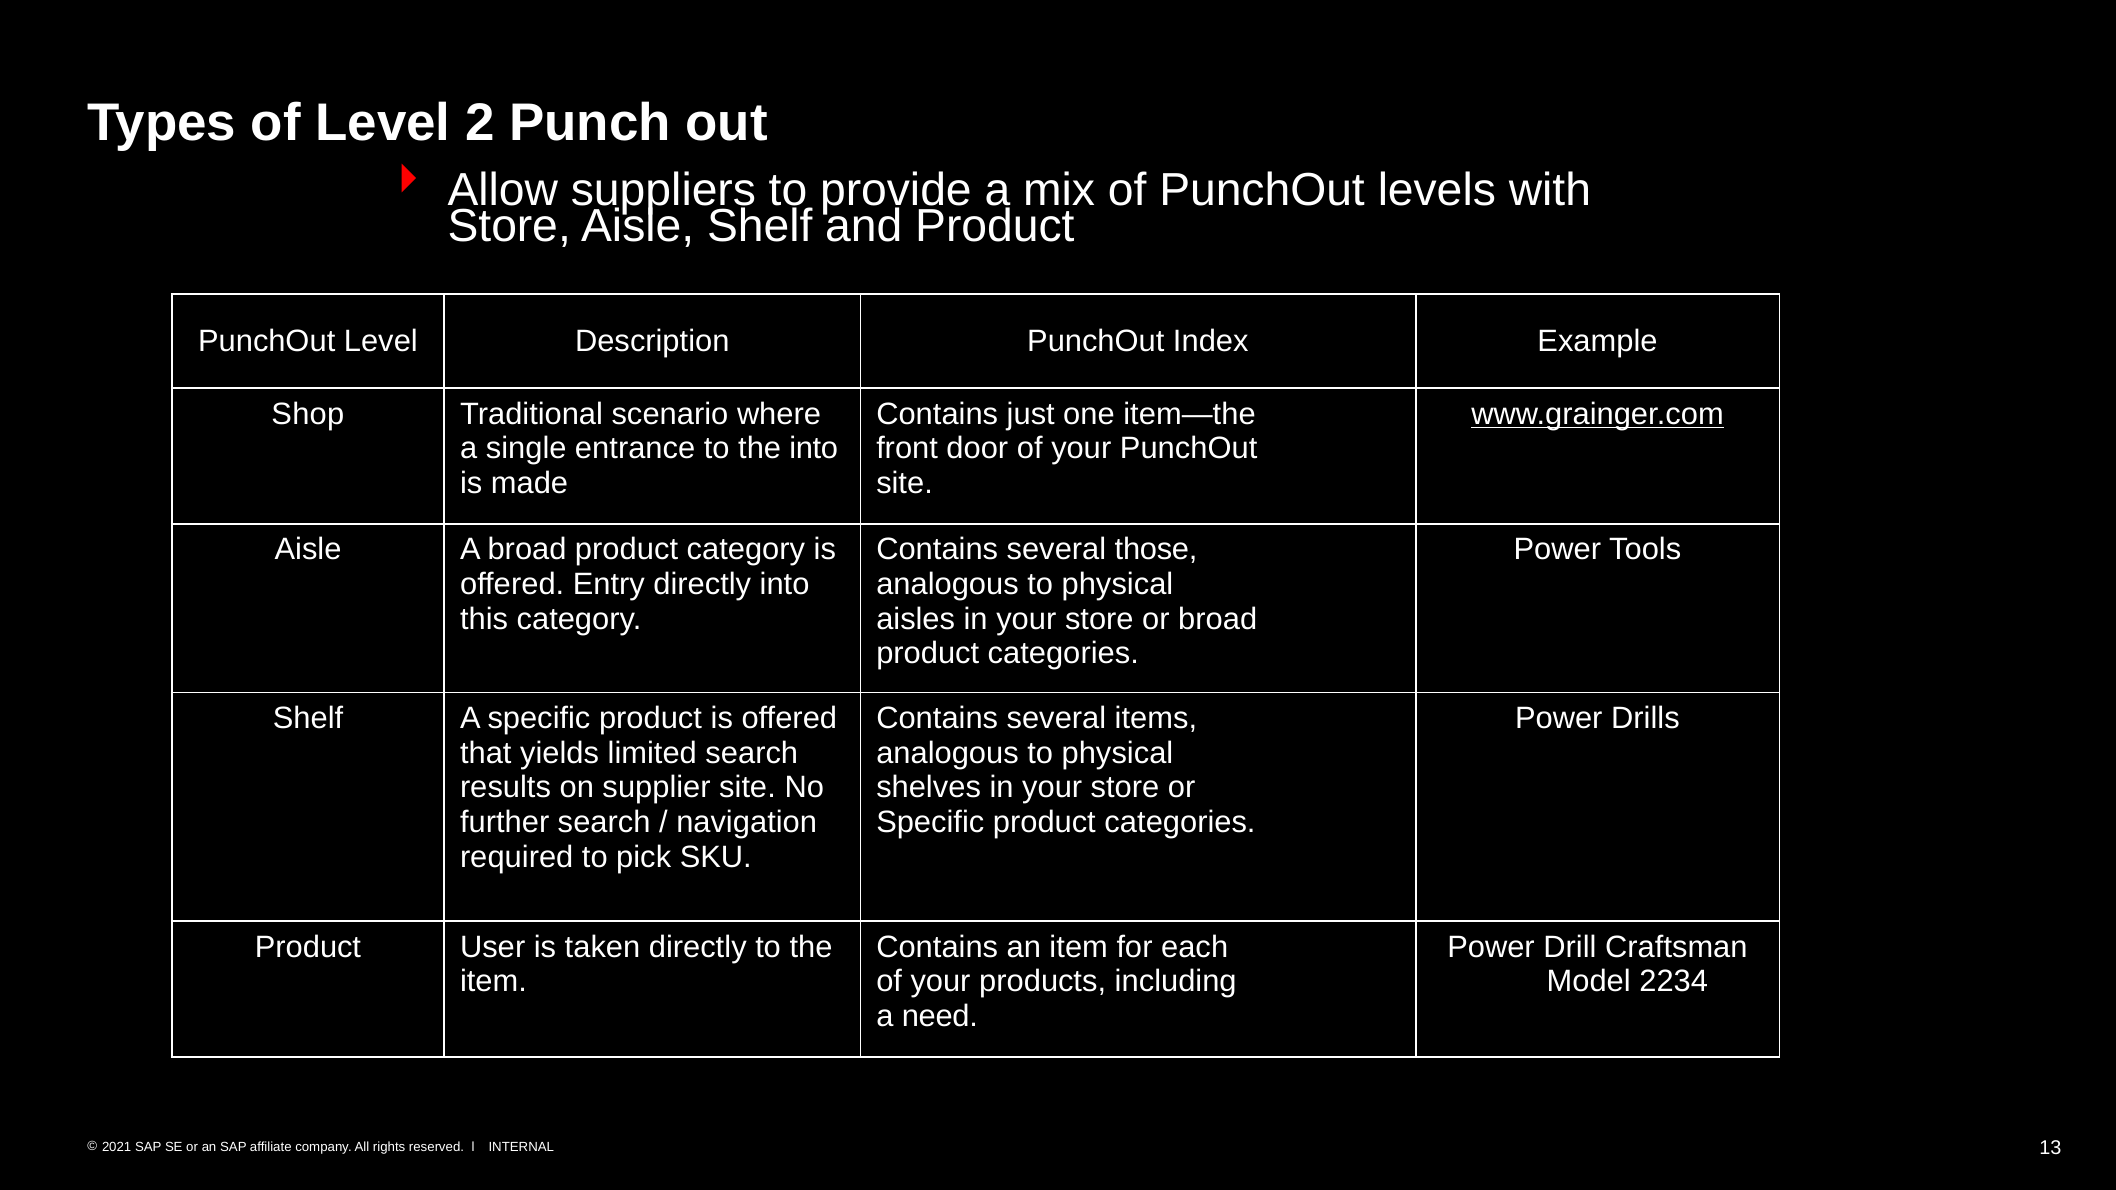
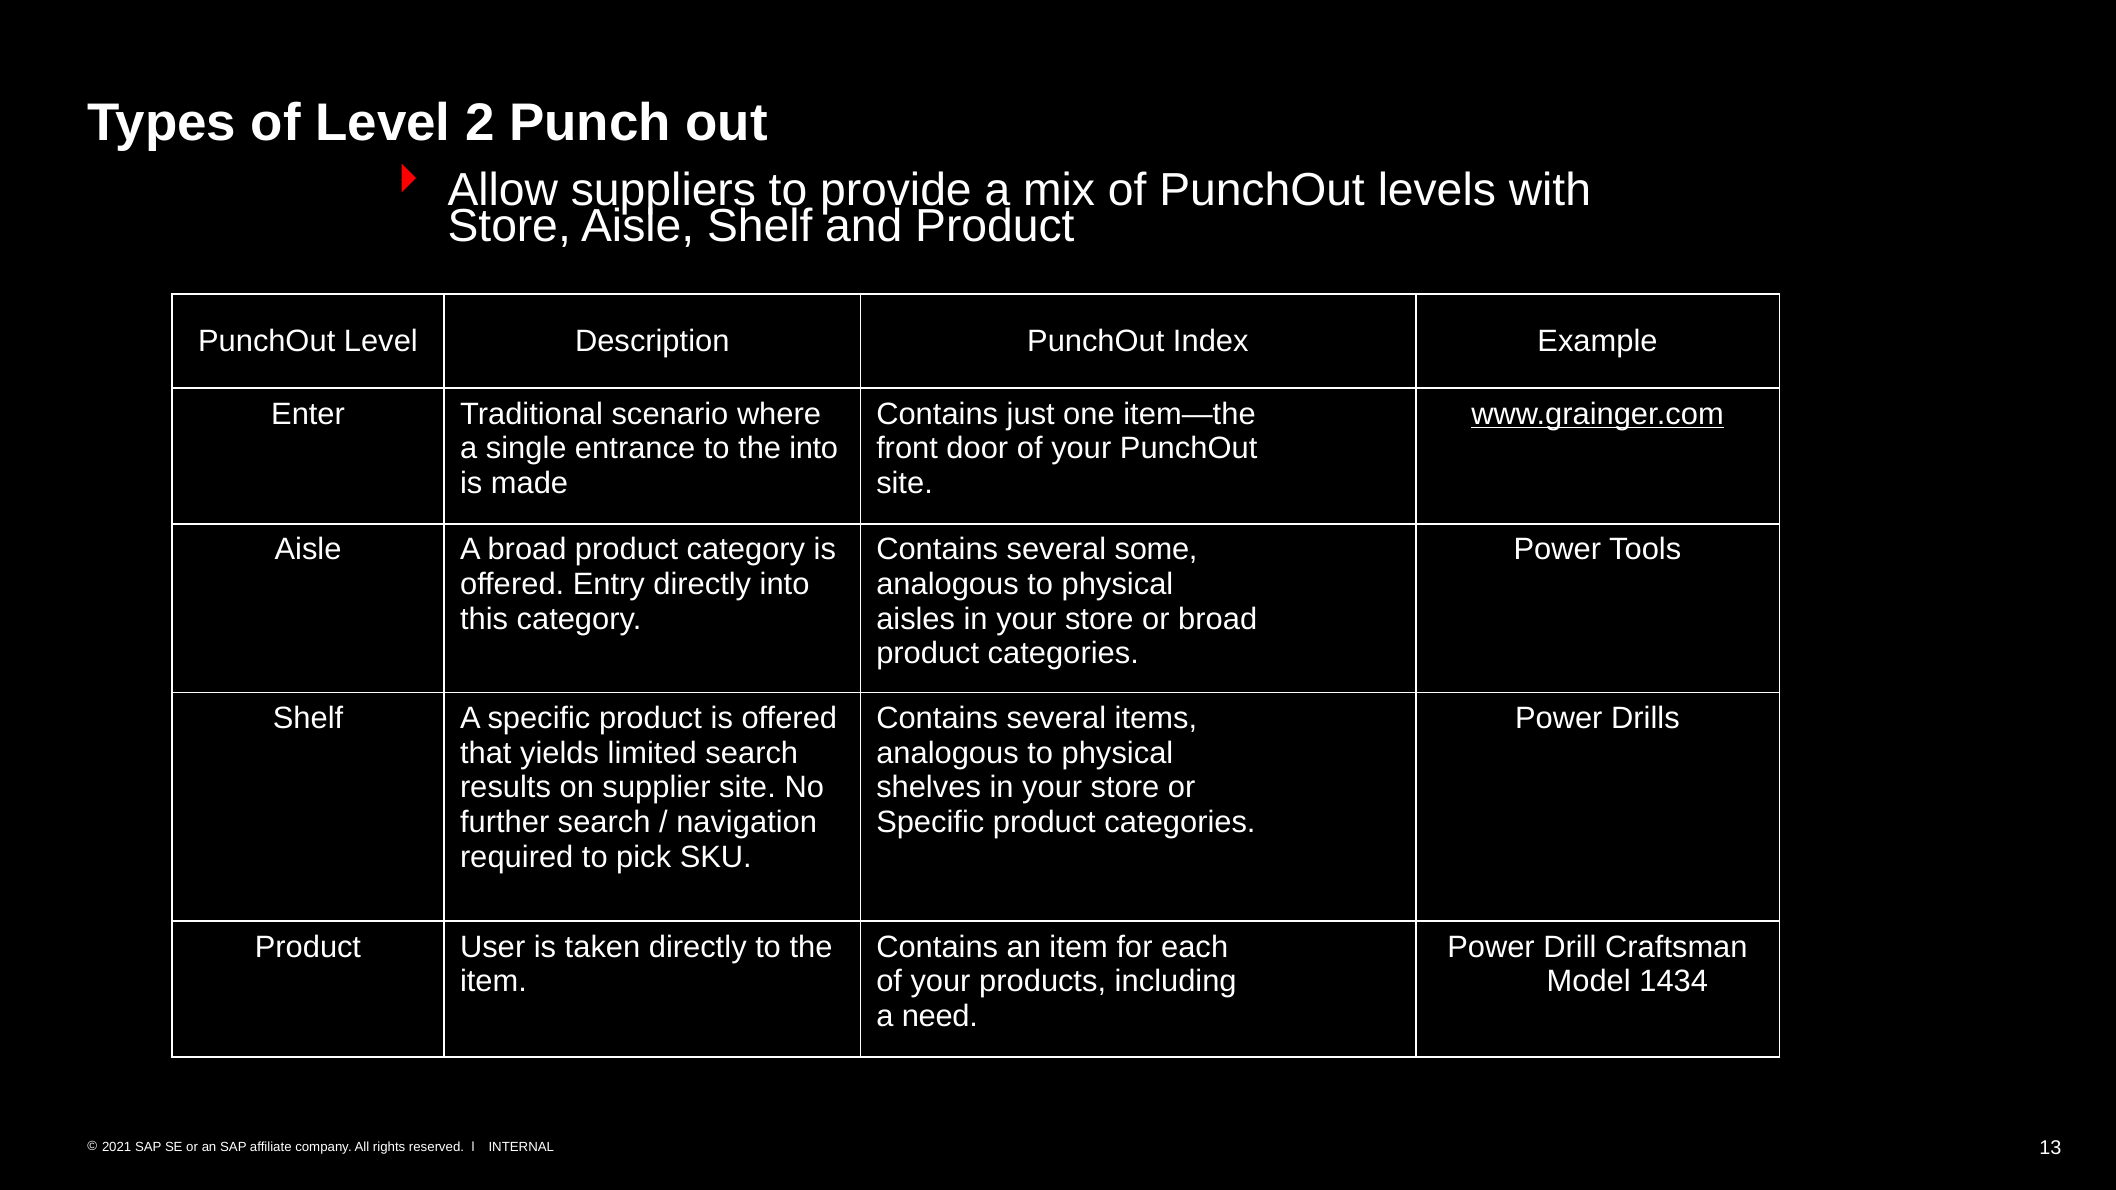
Shop: Shop -> Enter
those: those -> some
2234: 2234 -> 1434
